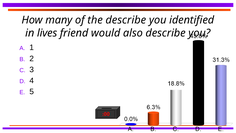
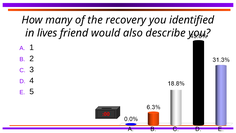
the describe: describe -> recovery
